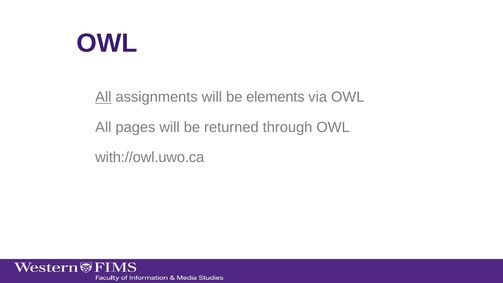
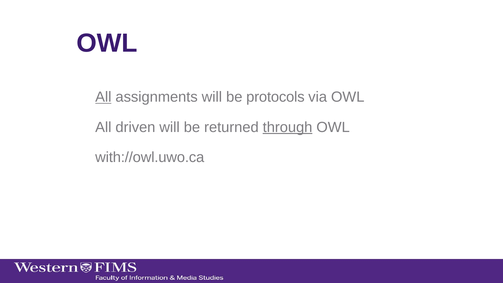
elements: elements -> protocols
pages: pages -> driven
through underline: none -> present
